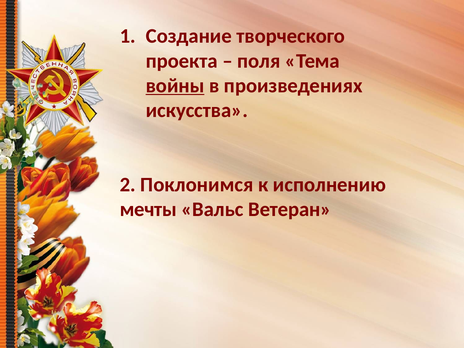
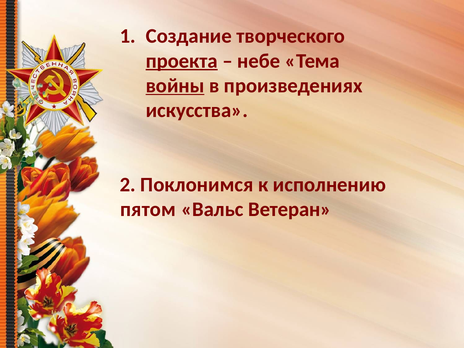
проекта underline: none -> present
поля: поля -> небе
мечты: мечты -> пятом
